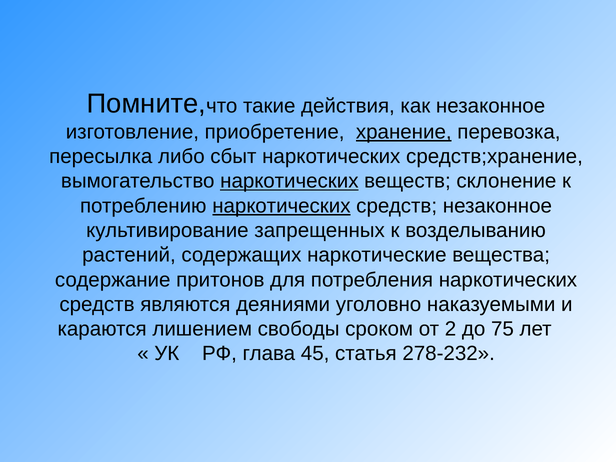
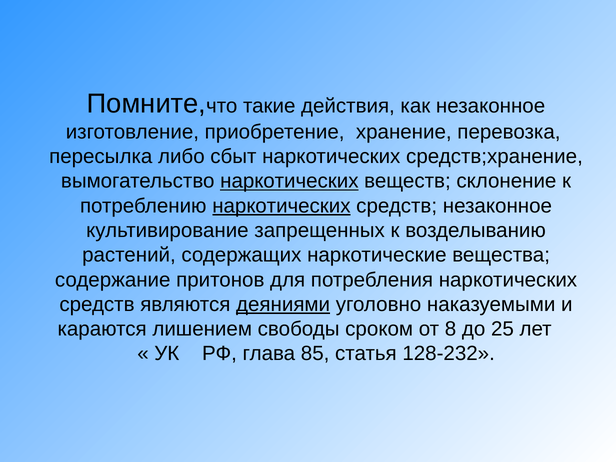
хранение underline: present -> none
деяниями underline: none -> present
2: 2 -> 8
75: 75 -> 25
45: 45 -> 85
278-232: 278-232 -> 128-232
